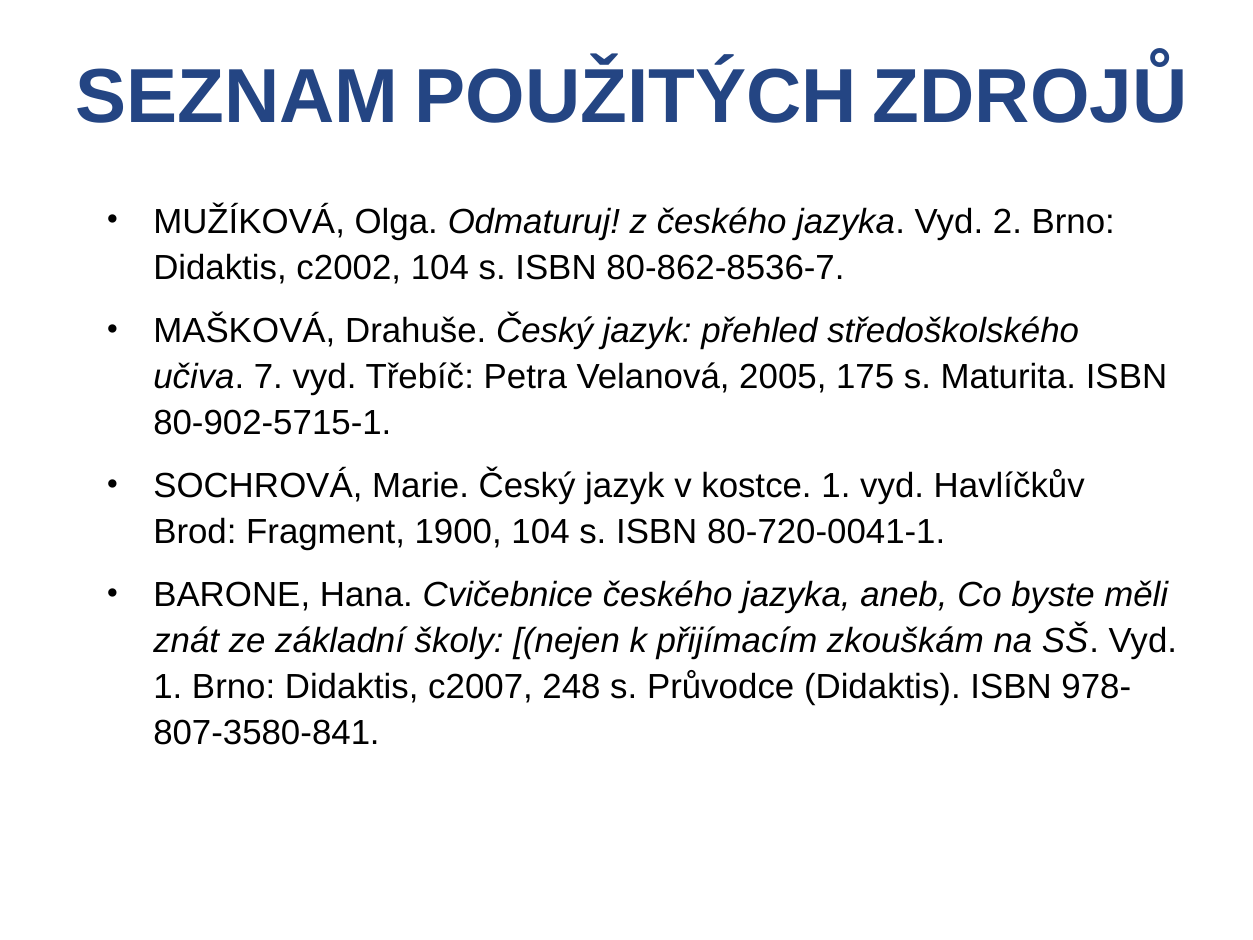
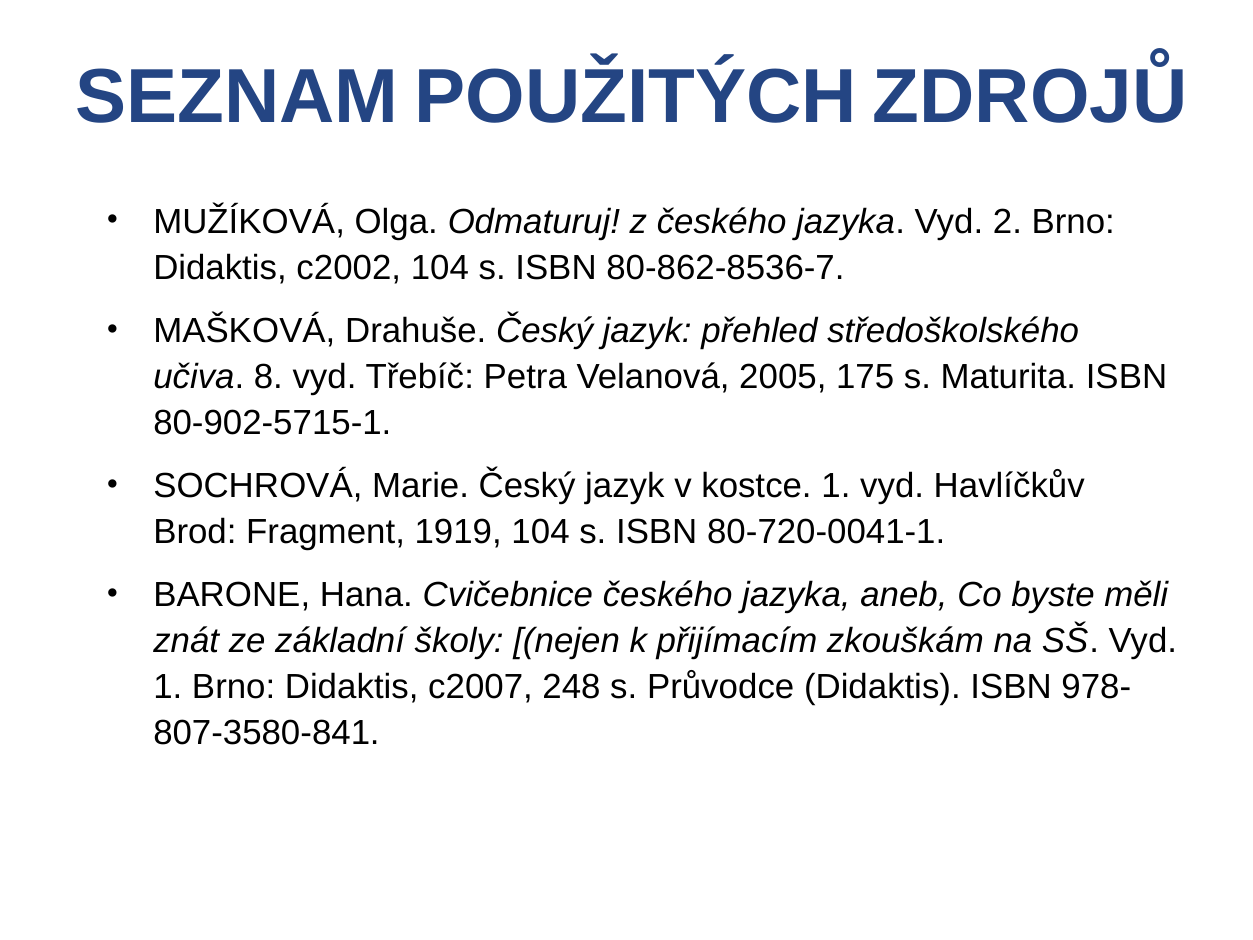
7: 7 -> 8
1900: 1900 -> 1919
